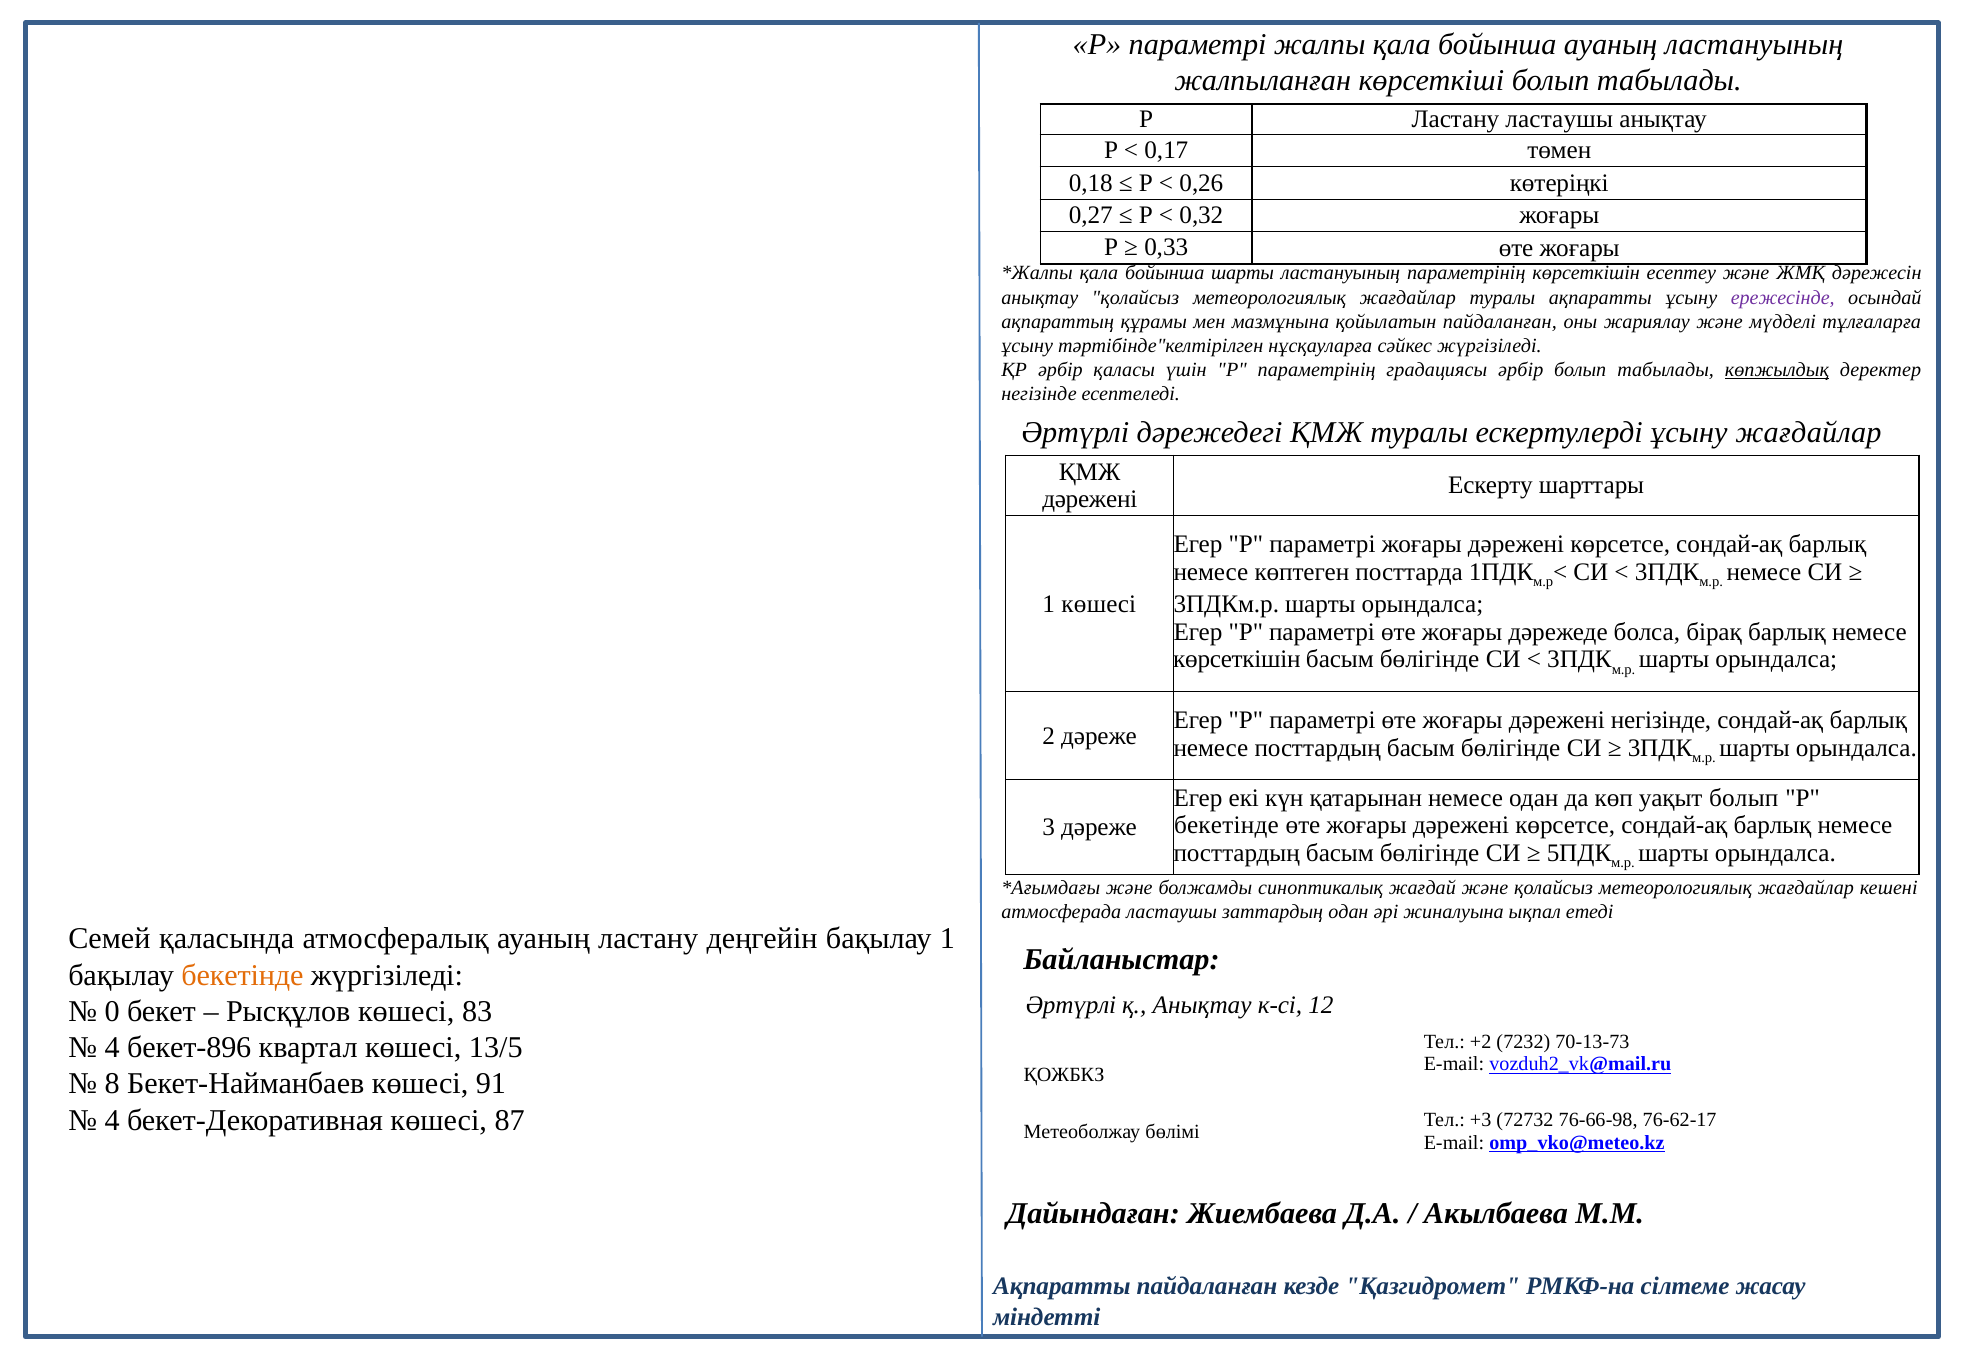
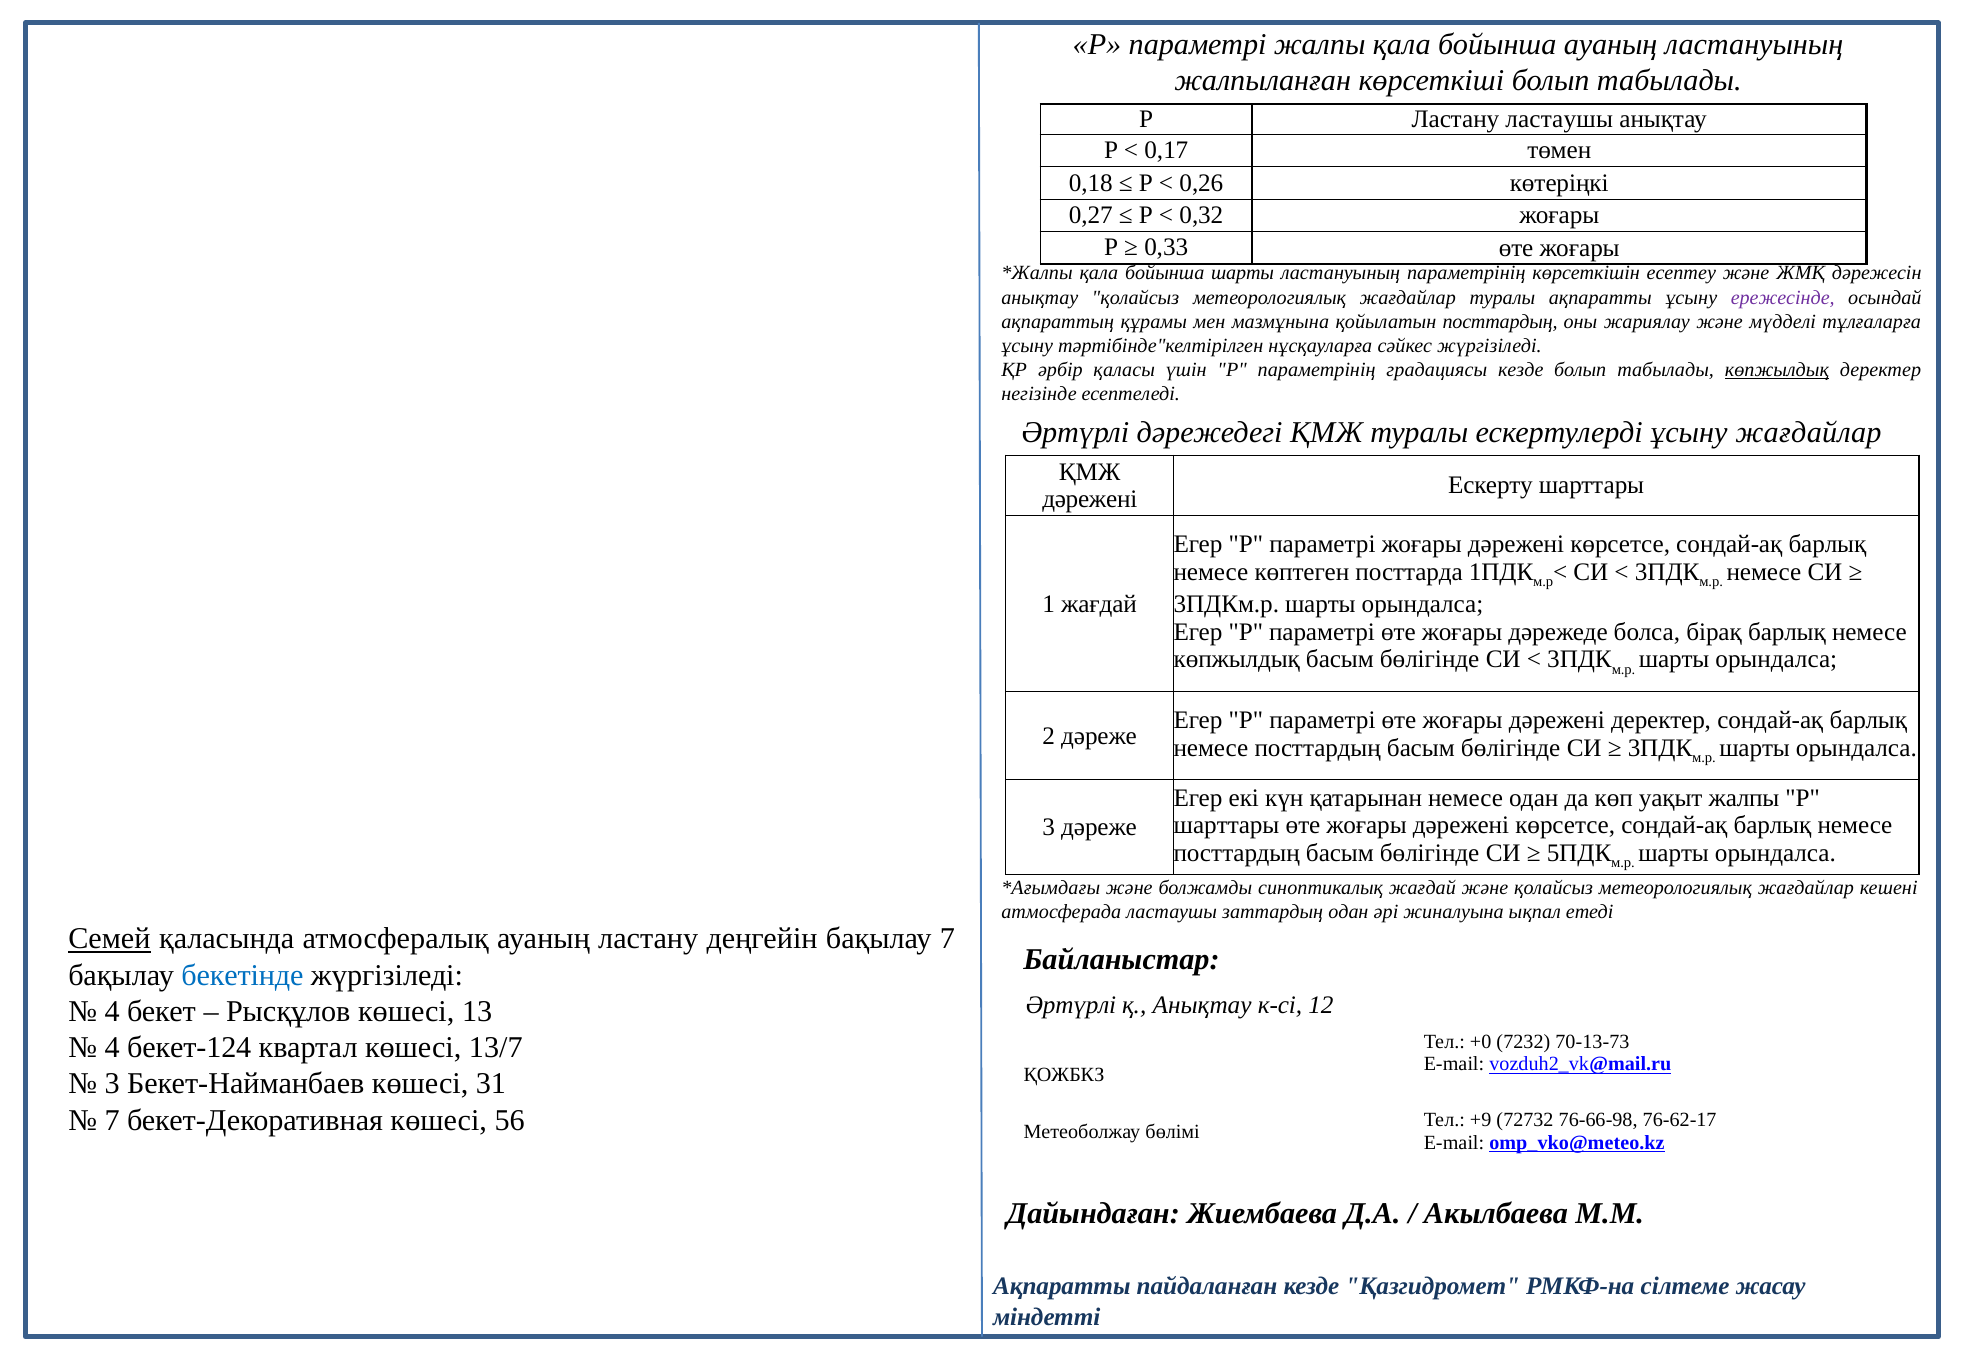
қойылатын пайдаланған: пайдаланған -> посттардың
градациясы әрбір: әрбір -> кезде
1 көшесі: көшесі -> жағдай
көрсеткішін at (1237, 659): көрсеткішін -> көпжылдық
дәрежені негізінде: негізінде -> деректер
уақыт болып: болып -> жалпы
бекетінде at (1226, 825): бекетінде -> шарттары
Семей underline: none -> present
бақылау 1: 1 -> 7
бекетінде at (243, 975) colour: orange -> blue
0 at (112, 1011): 0 -> 4
83: 83 -> 13
+2: +2 -> +0
бекет-896: бекет-896 -> бекет-124
13/5: 13/5 -> 13/7
8 at (112, 1084): 8 -> 3
91: 91 -> 31
4 at (112, 1120): 4 -> 7
87: 87 -> 56
+3: +3 -> +9
